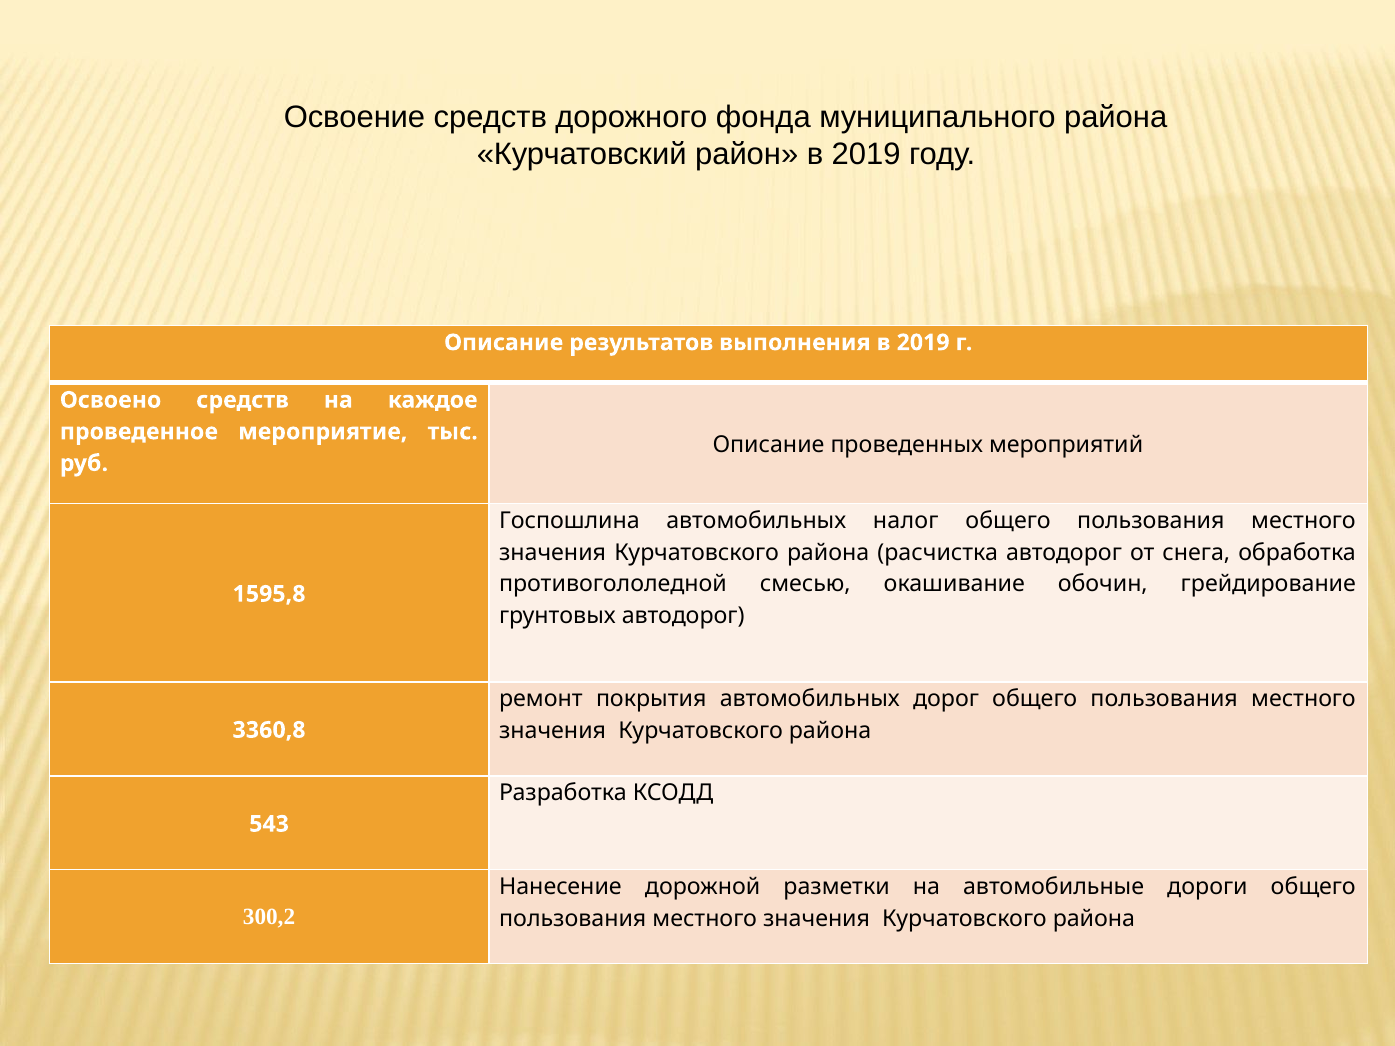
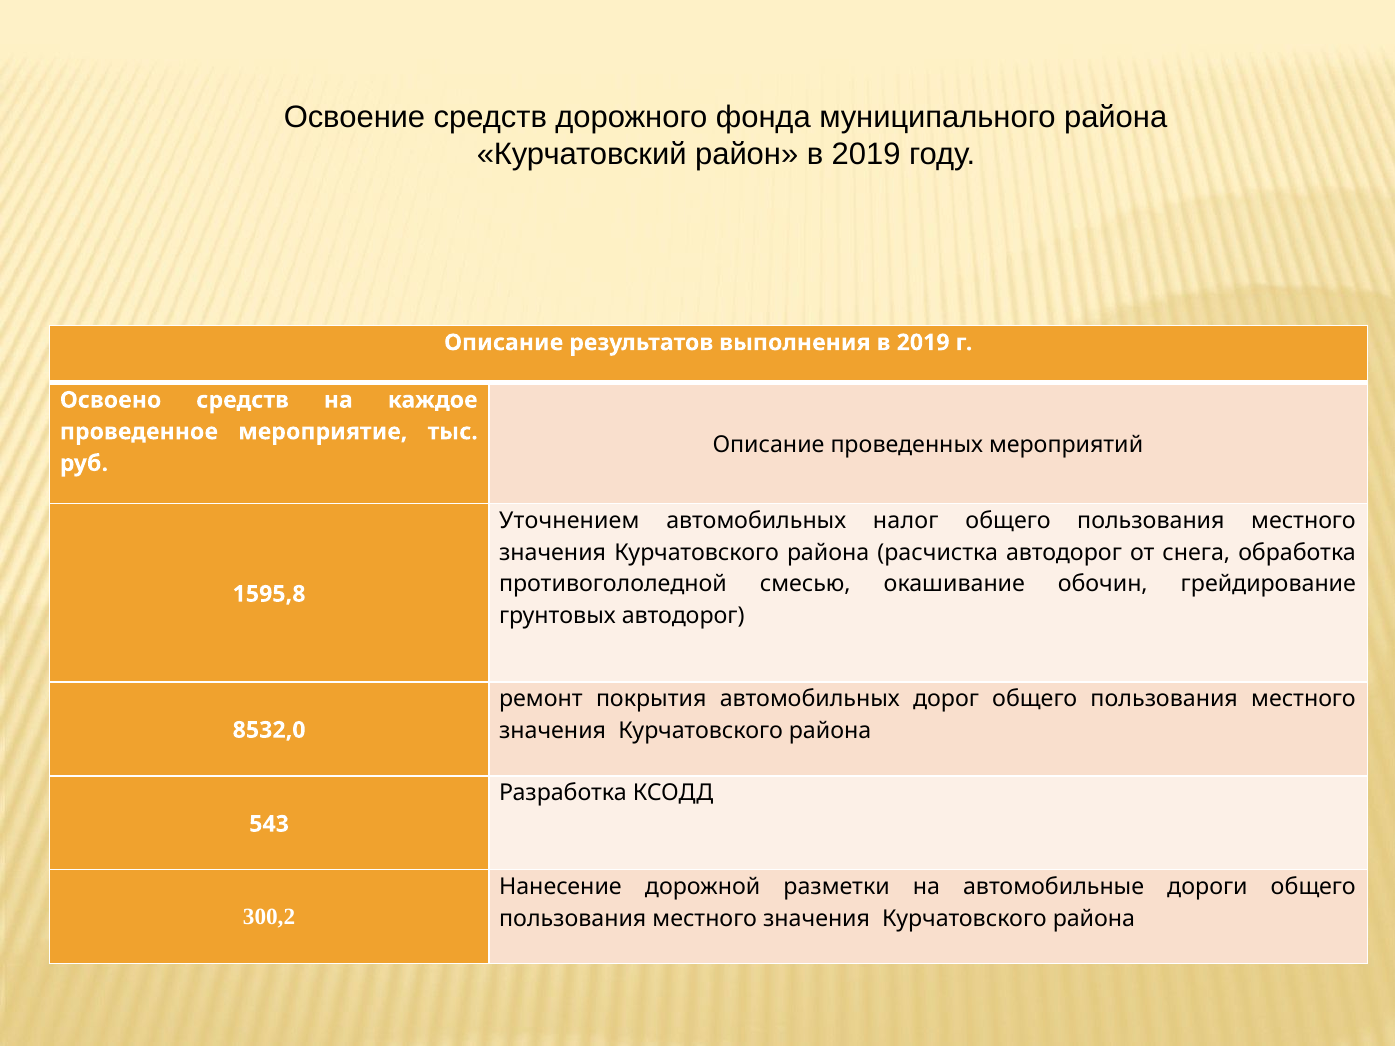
Госпошлина: Госпошлина -> Уточнением
3360,8: 3360,8 -> 8532,0
